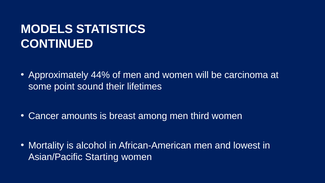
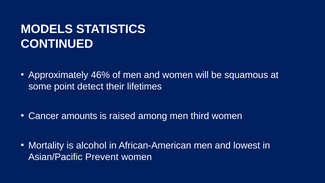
44%: 44% -> 46%
carcinoma: carcinoma -> squamous
sound: sound -> detect
breast: breast -> raised
Starting: Starting -> Prevent
